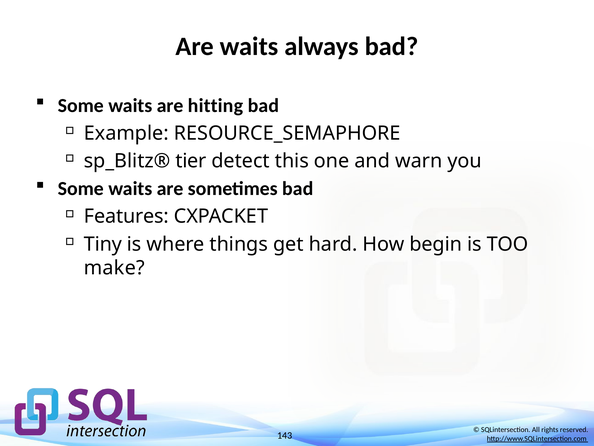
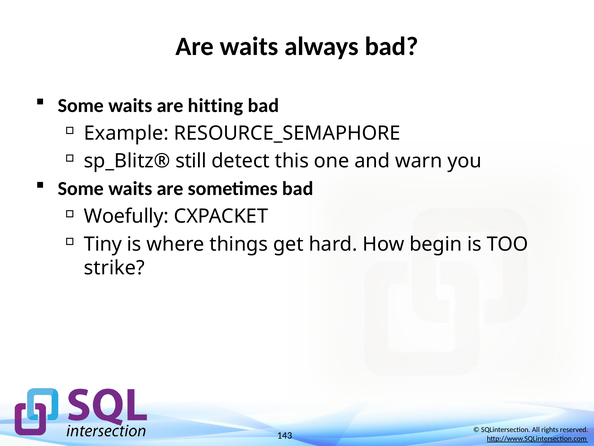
tier: tier -> still
Features: Features -> Woefully
make: make -> strike
